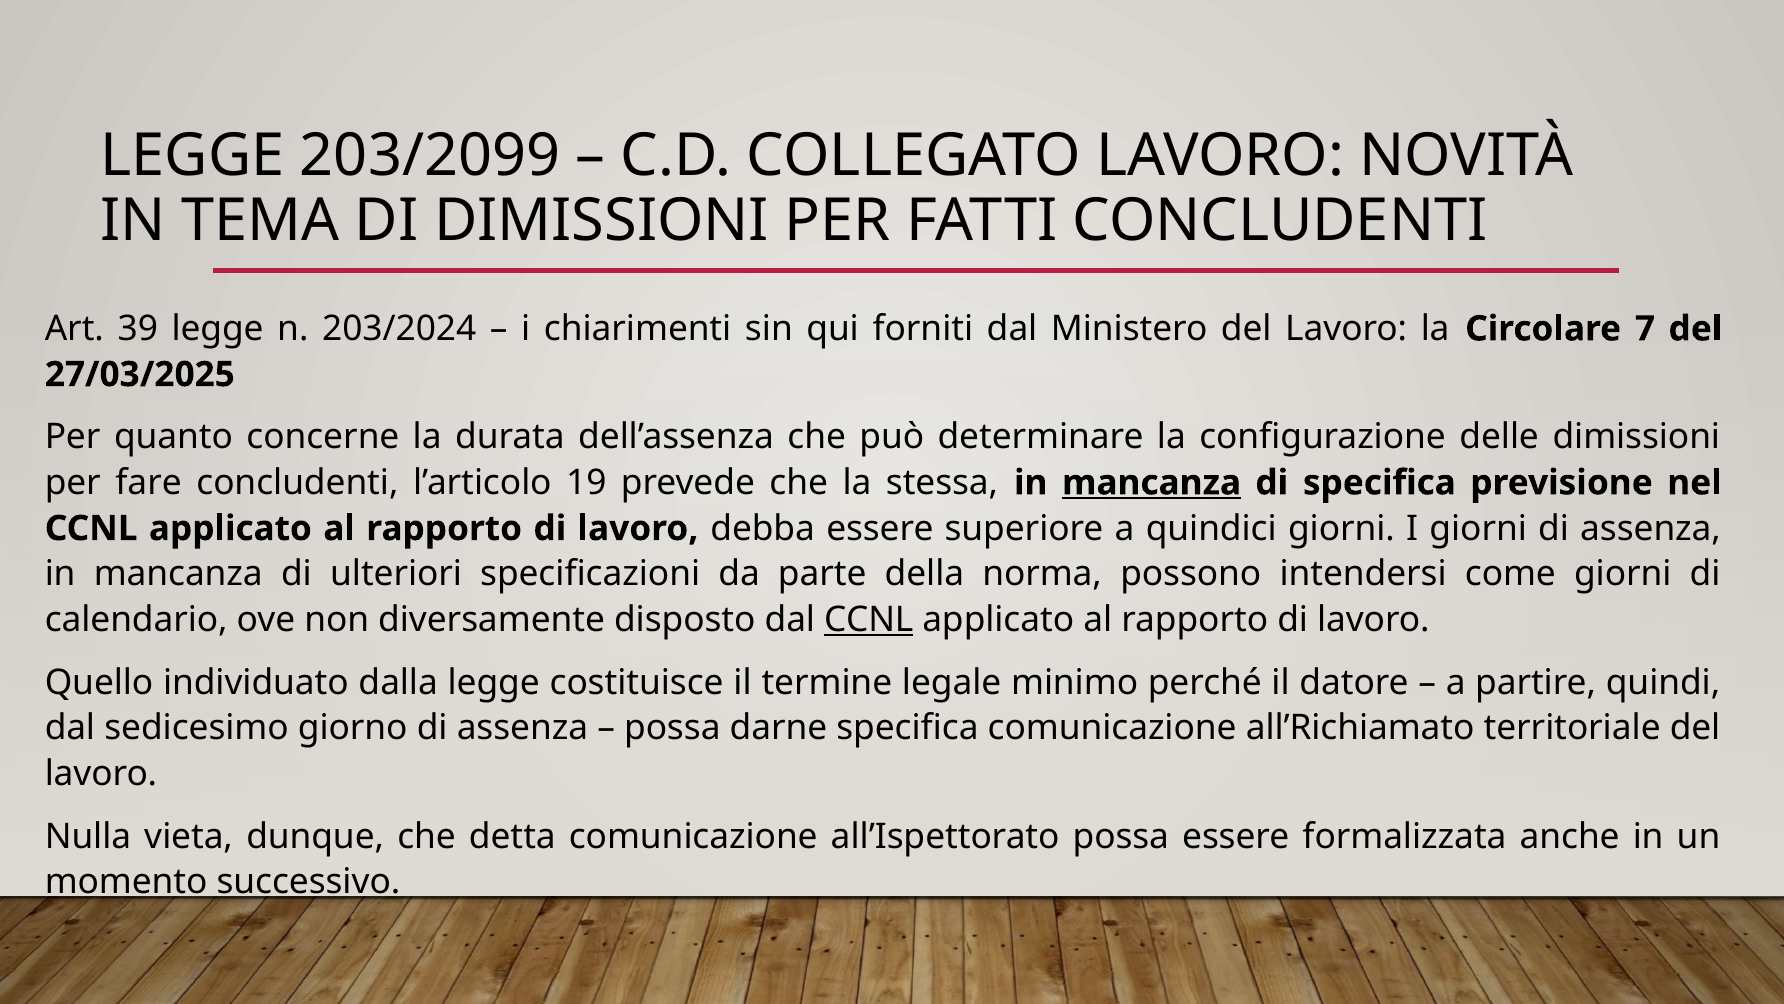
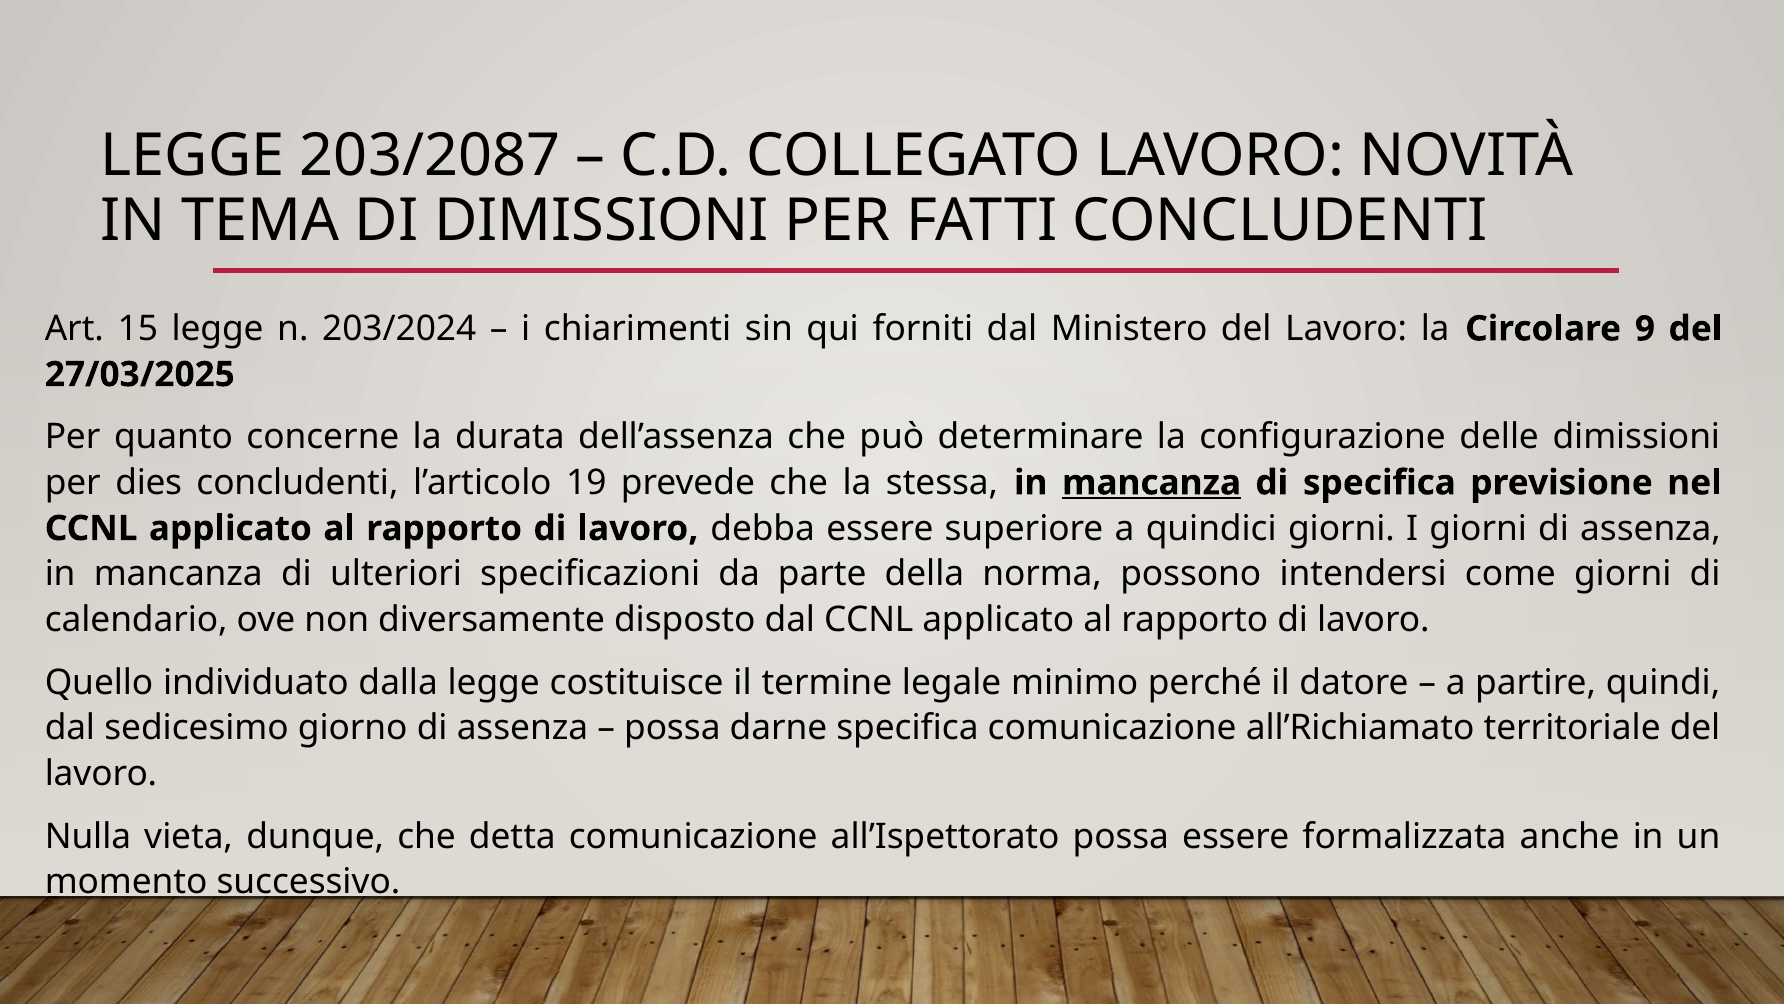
203/2099: 203/2099 -> 203/2087
39: 39 -> 15
7: 7 -> 9
fare: fare -> dies
CCNL at (869, 620) underline: present -> none
